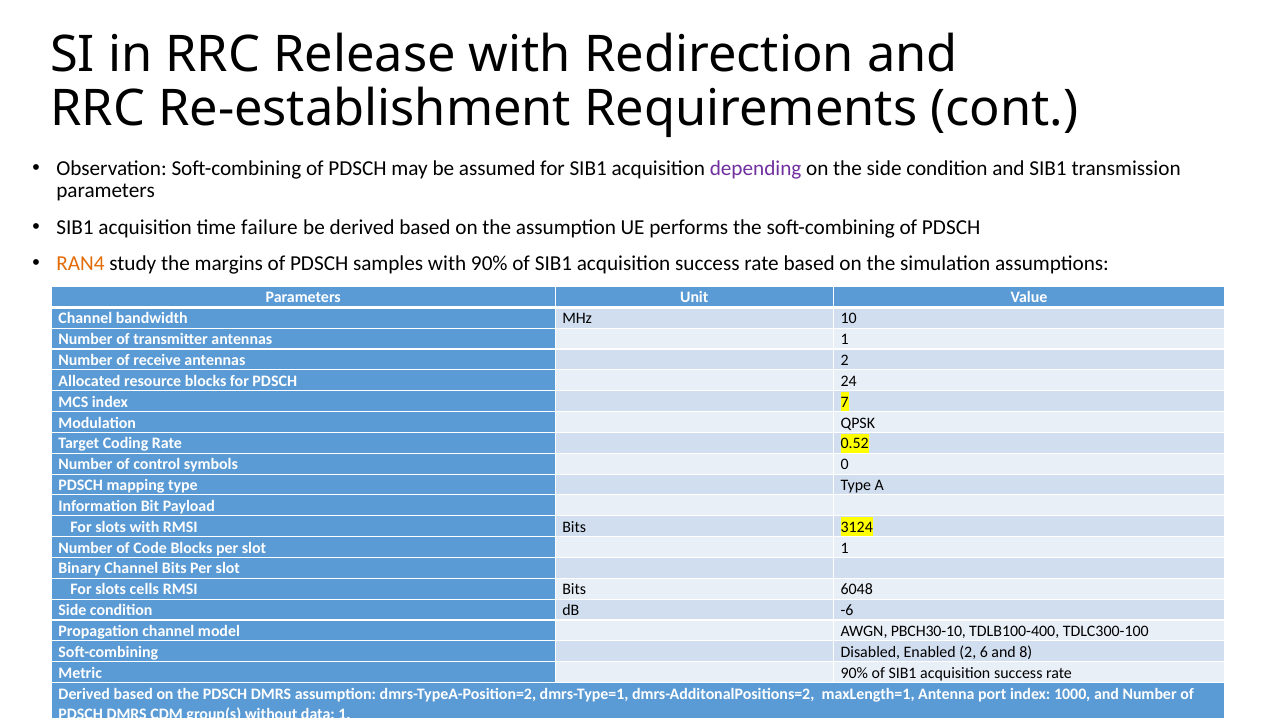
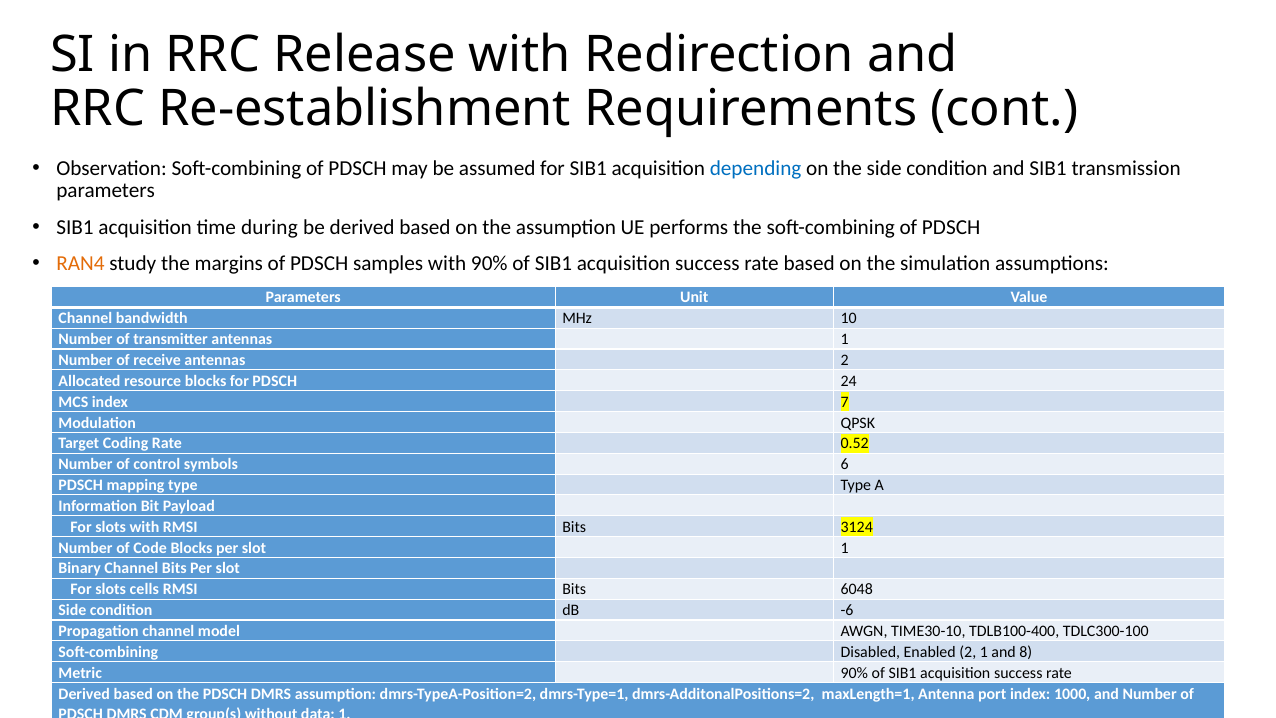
depending colour: purple -> blue
failure: failure -> during
0: 0 -> 6
PBCH30-10: PBCH30-10 -> TIME30-10
2 6: 6 -> 1
